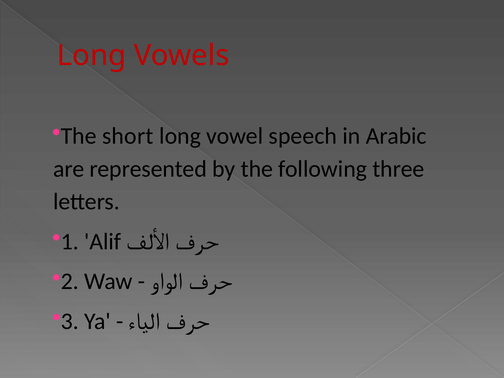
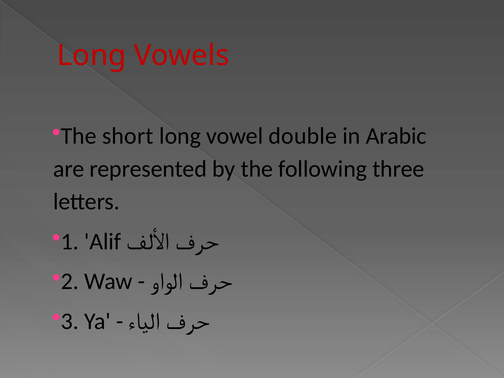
speech: speech -> double
